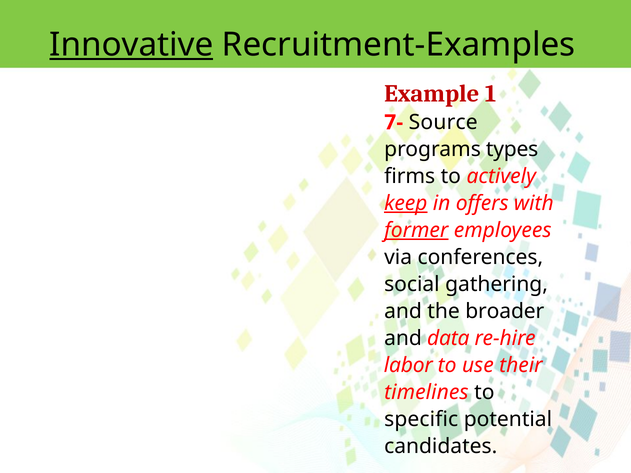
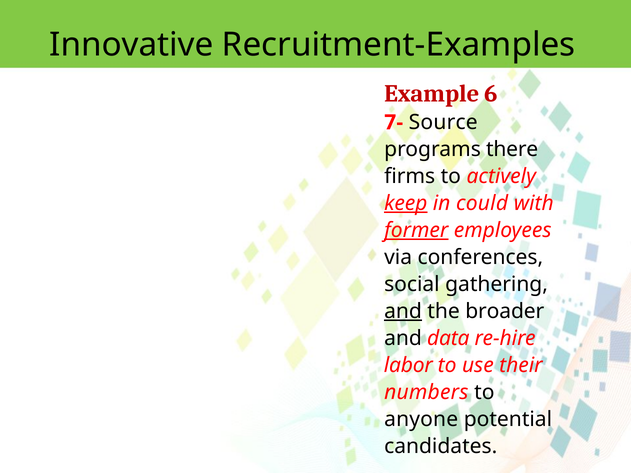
Innovative underline: present -> none
1: 1 -> 6
types: types -> there
offers: offers -> could
and at (403, 311) underline: none -> present
timelines: timelines -> numbers
specific: specific -> anyone
